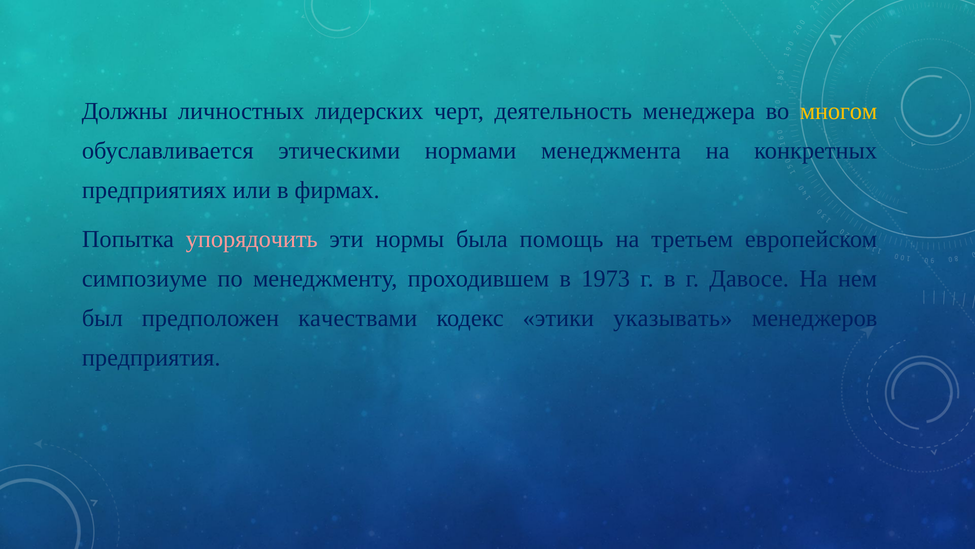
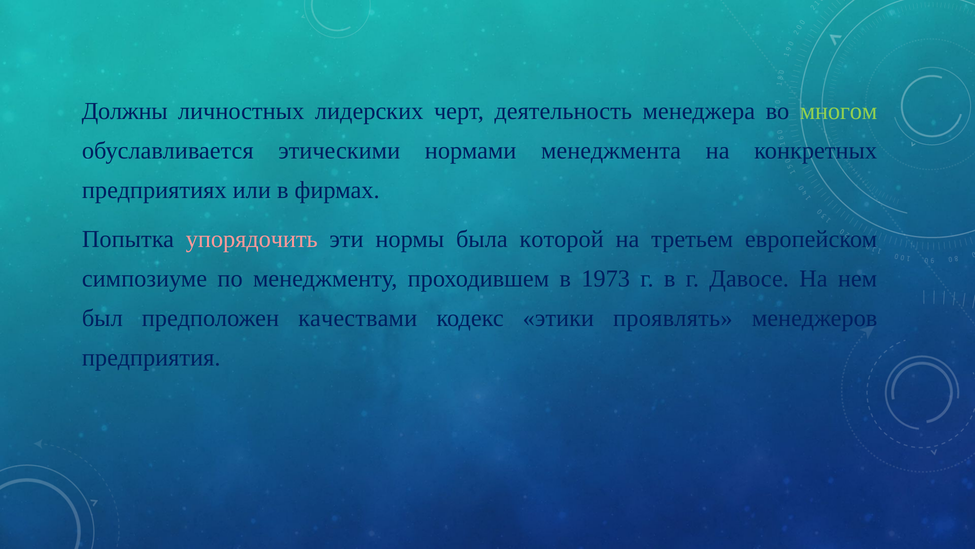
многом colour: yellow -> light green
помощь: помощь -> которой
указывать: указывать -> проявлять
